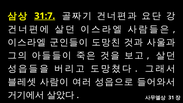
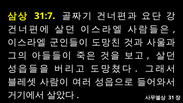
31:7 underline: present -> none
